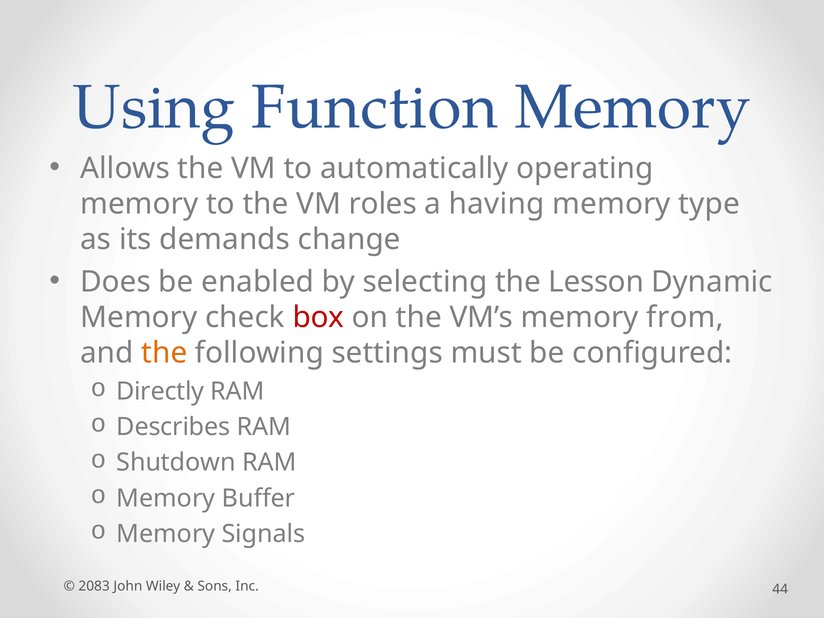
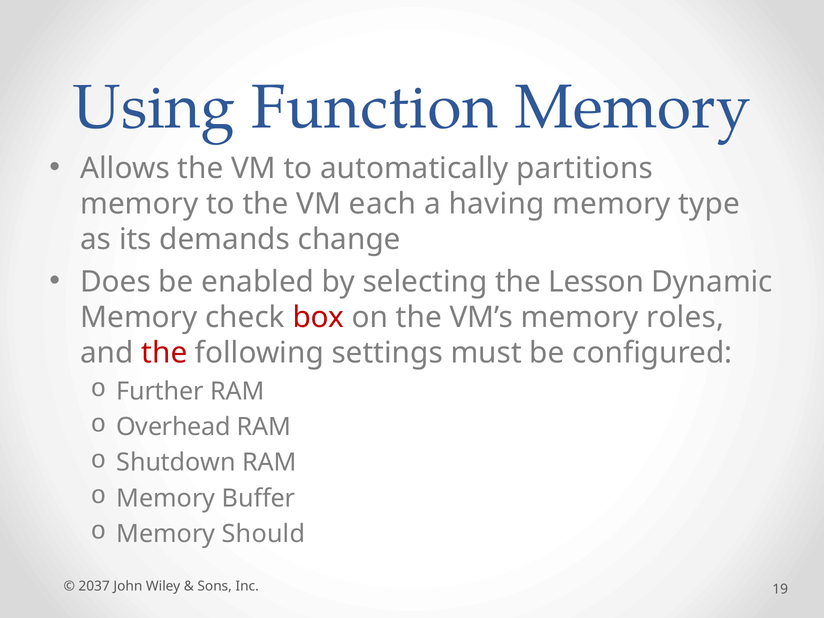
operating: operating -> partitions
roles: roles -> each
from: from -> roles
the at (164, 353) colour: orange -> red
Directly: Directly -> Further
Describes: Describes -> Overhead
Signals: Signals -> Should
2083: 2083 -> 2037
44: 44 -> 19
